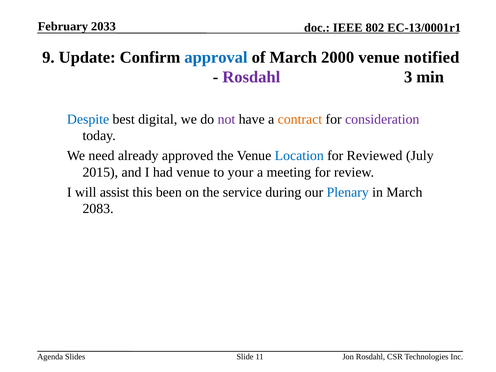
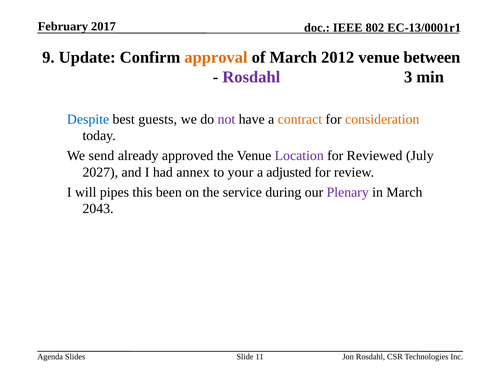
2033: 2033 -> 2017
approval colour: blue -> orange
2000: 2000 -> 2012
notified: notified -> between
digital: digital -> guests
consideration colour: purple -> orange
need: need -> send
Location colour: blue -> purple
2015: 2015 -> 2027
had venue: venue -> annex
meeting: meeting -> adjusted
assist: assist -> pipes
Plenary colour: blue -> purple
2083: 2083 -> 2043
